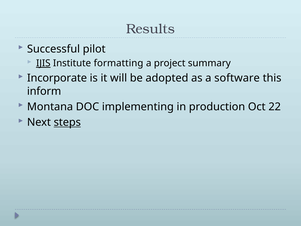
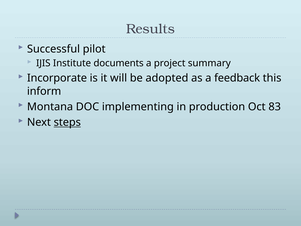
IJIS underline: present -> none
formatting: formatting -> documents
software: software -> feedback
22: 22 -> 83
